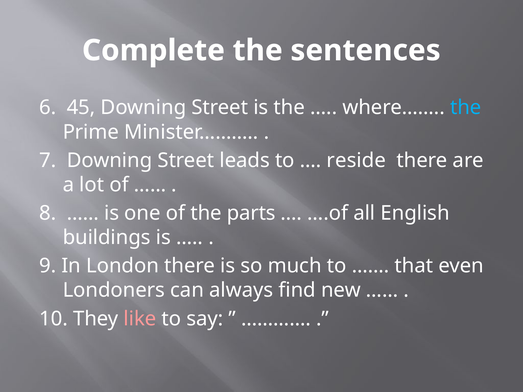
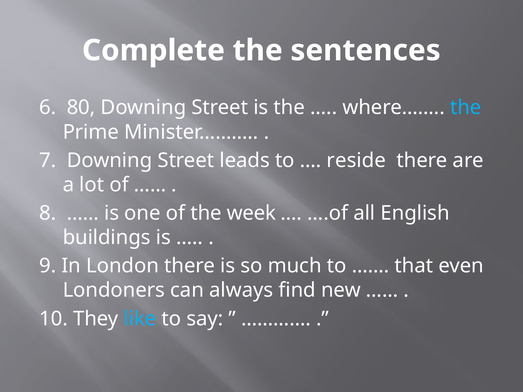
45: 45 -> 80
parts: parts -> week
like colour: pink -> light blue
